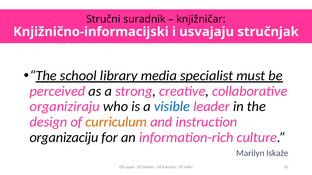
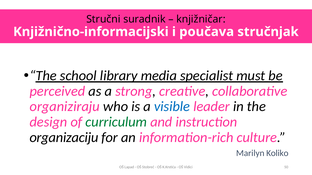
usvajaju: usvajaju -> poučava
curriculum colour: orange -> green
Iskaže: Iskaže -> Koliko
